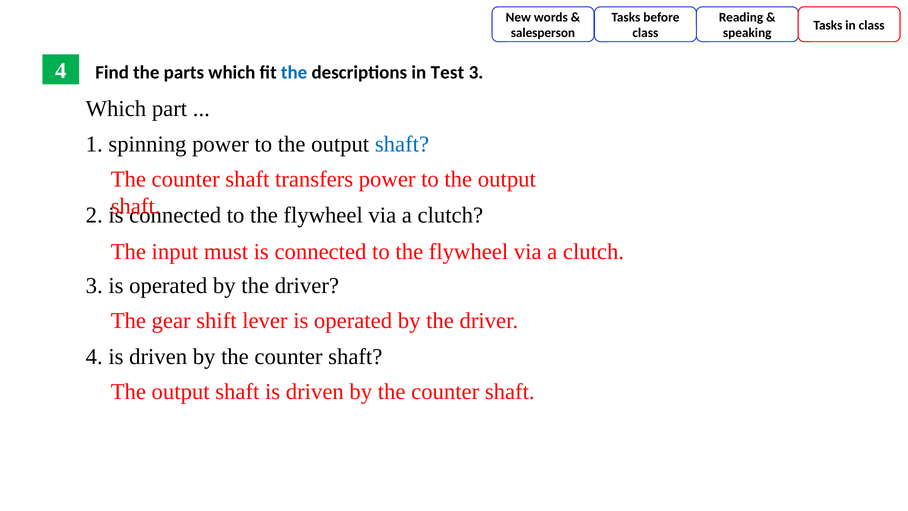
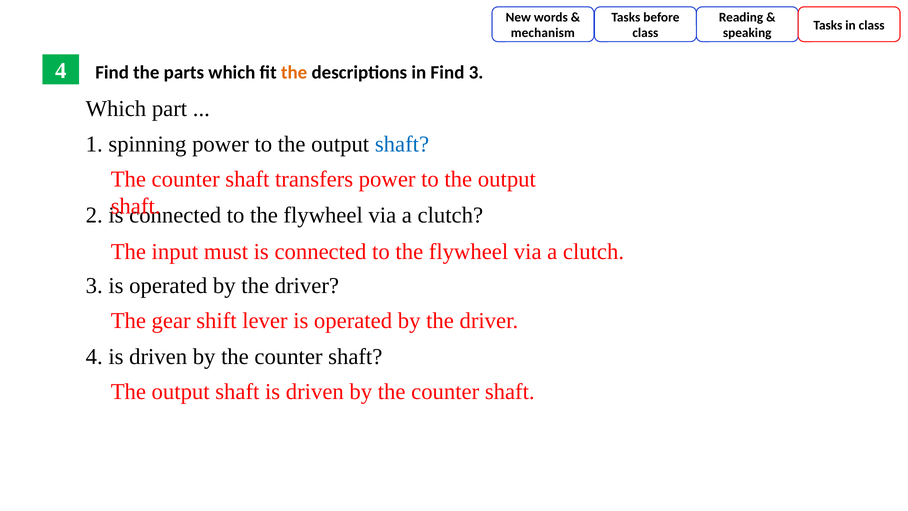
salesperson: salesperson -> mechanism
the at (294, 73) colour: blue -> orange
in Test: Test -> Find
